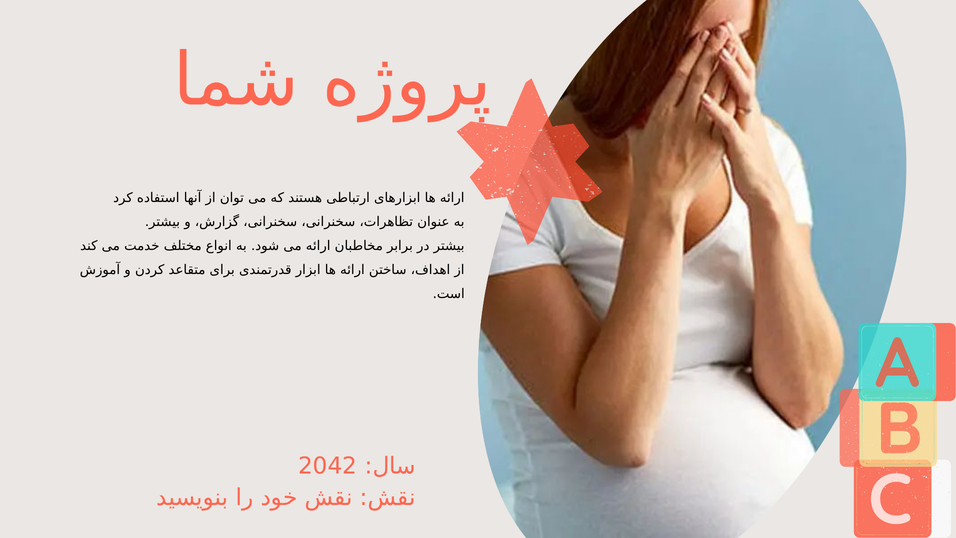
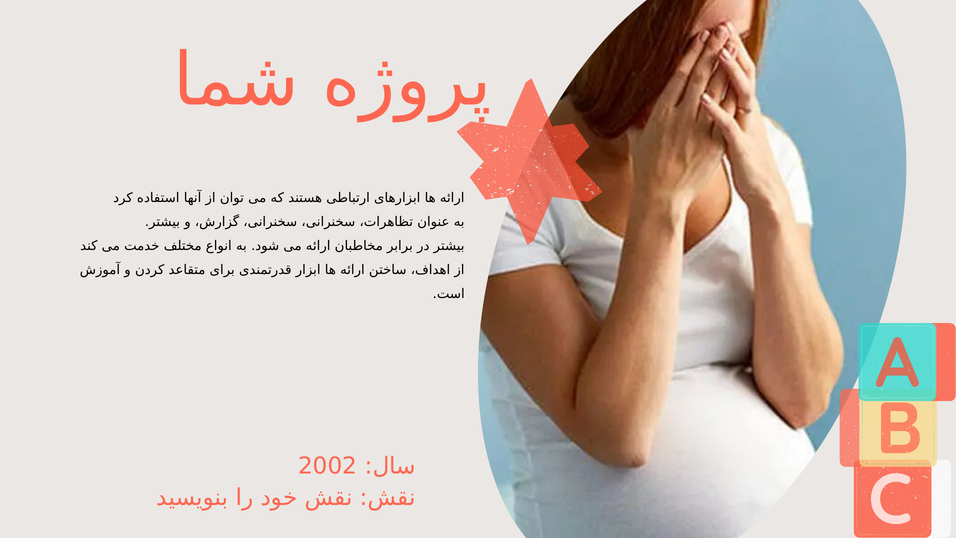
2042: 2042 -> 2002
